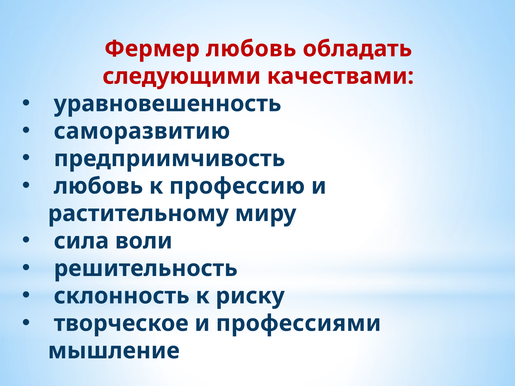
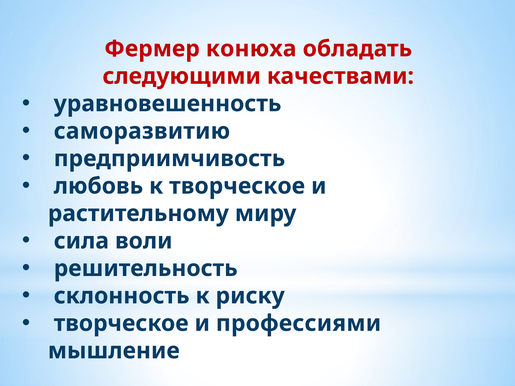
Фермер любовь: любовь -> конюха
к профессию: профессию -> творческое
